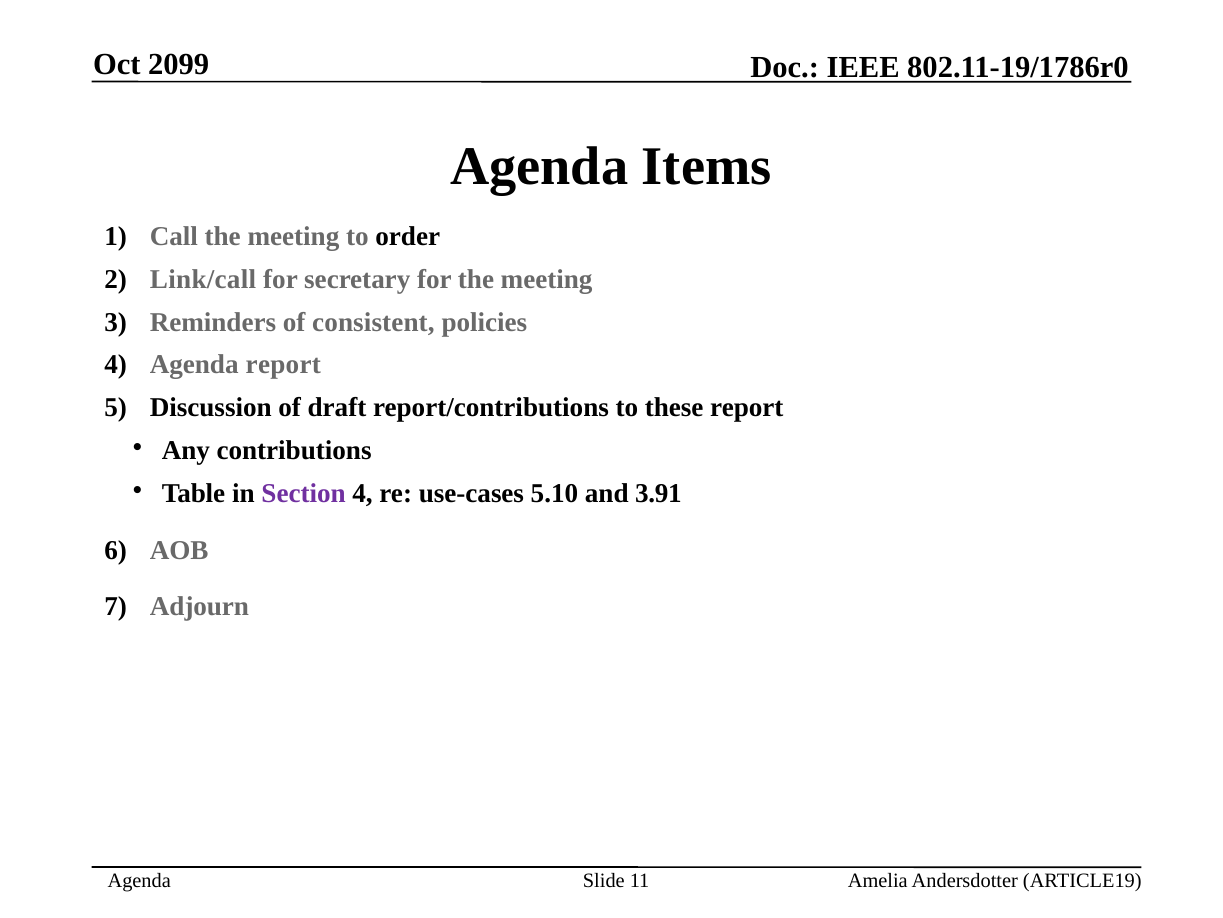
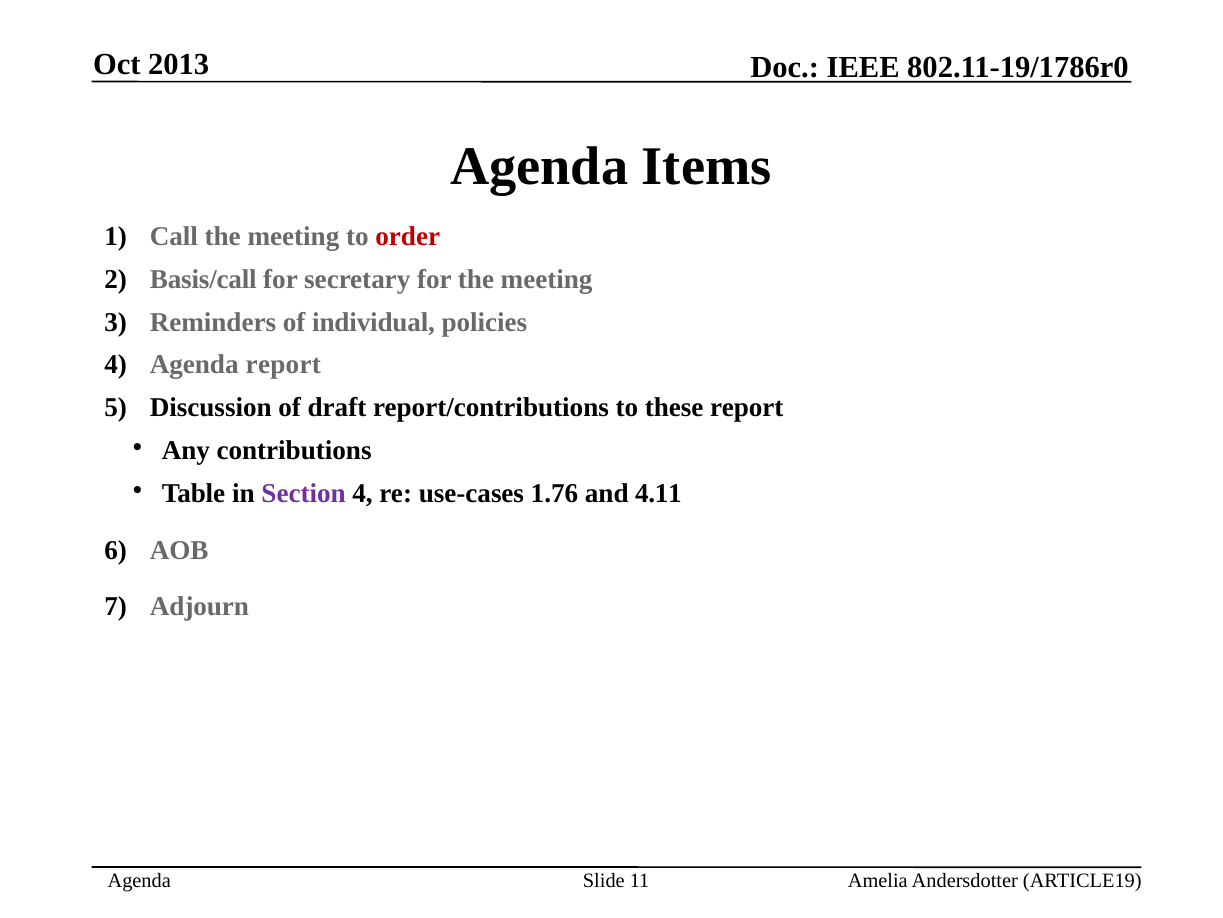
2099: 2099 -> 2013
order colour: black -> red
Link/call: Link/call -> Basis/call
consistent: consistent -> individual
5.10: 5.10 -> 1.76
3.91: 3.91 -> 4.11
